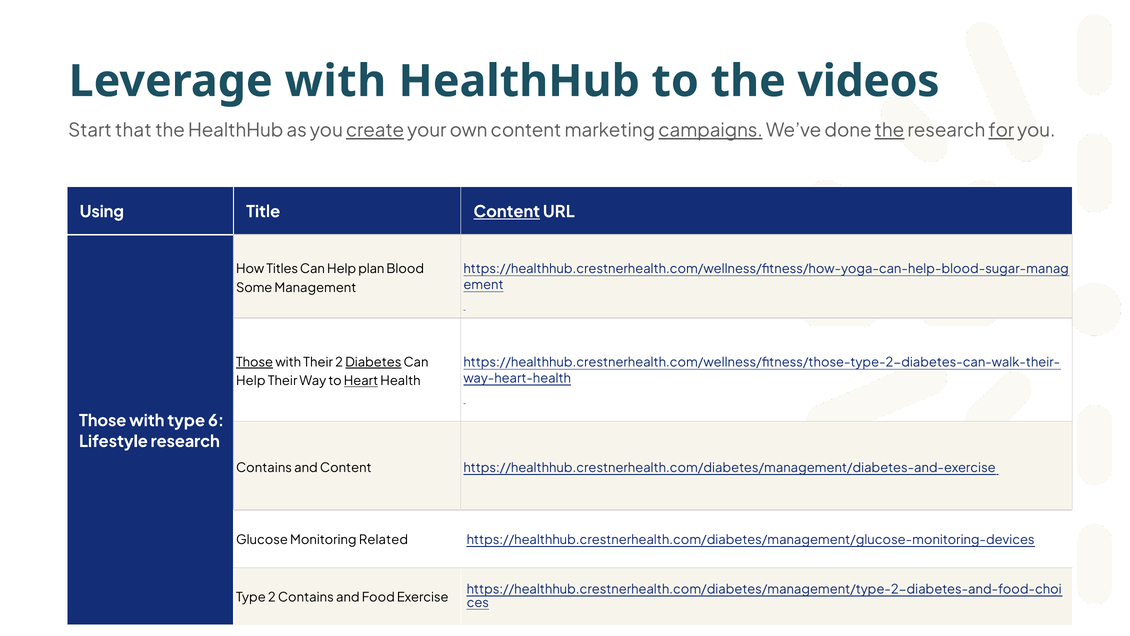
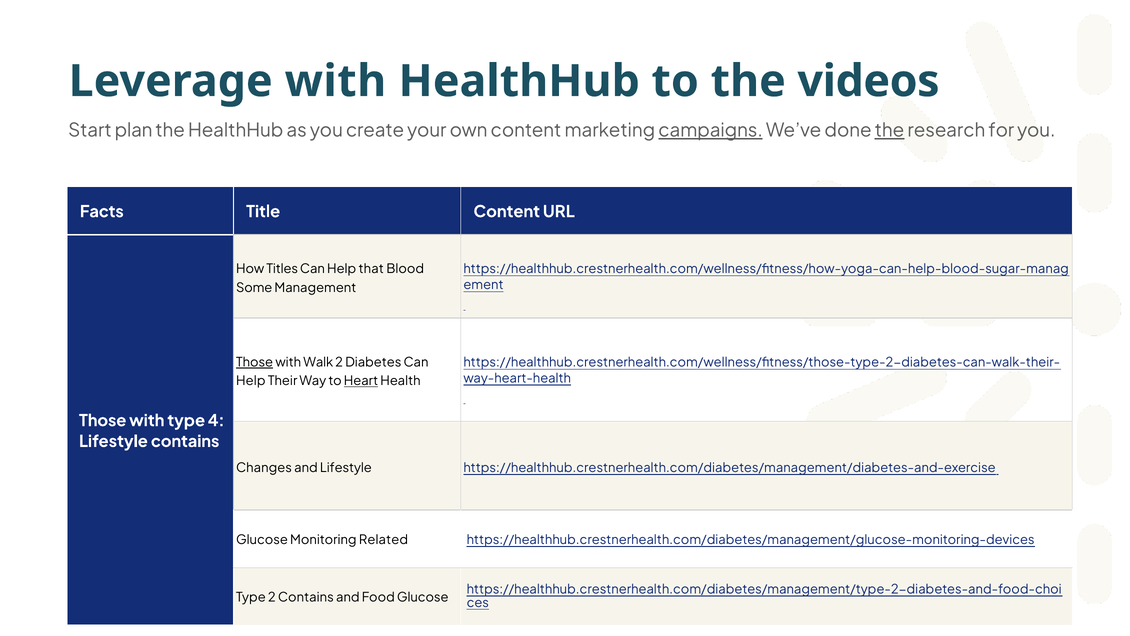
that: that -> plan
create underline: present -> none
for underline: present -> none
Using: Using -> Facts
Content at (507, 212) underline: present -> none
plan: plan -> that
with Their: Their -> Walk
Diabetes underline: present -> none
6: 6 -> 4
Lifestyle research: research -> contains
Contains at (264, 468): Contains -> Changes
and Content: Content -> Lifestyle
Food Exercise: Exercise -> Glucose
